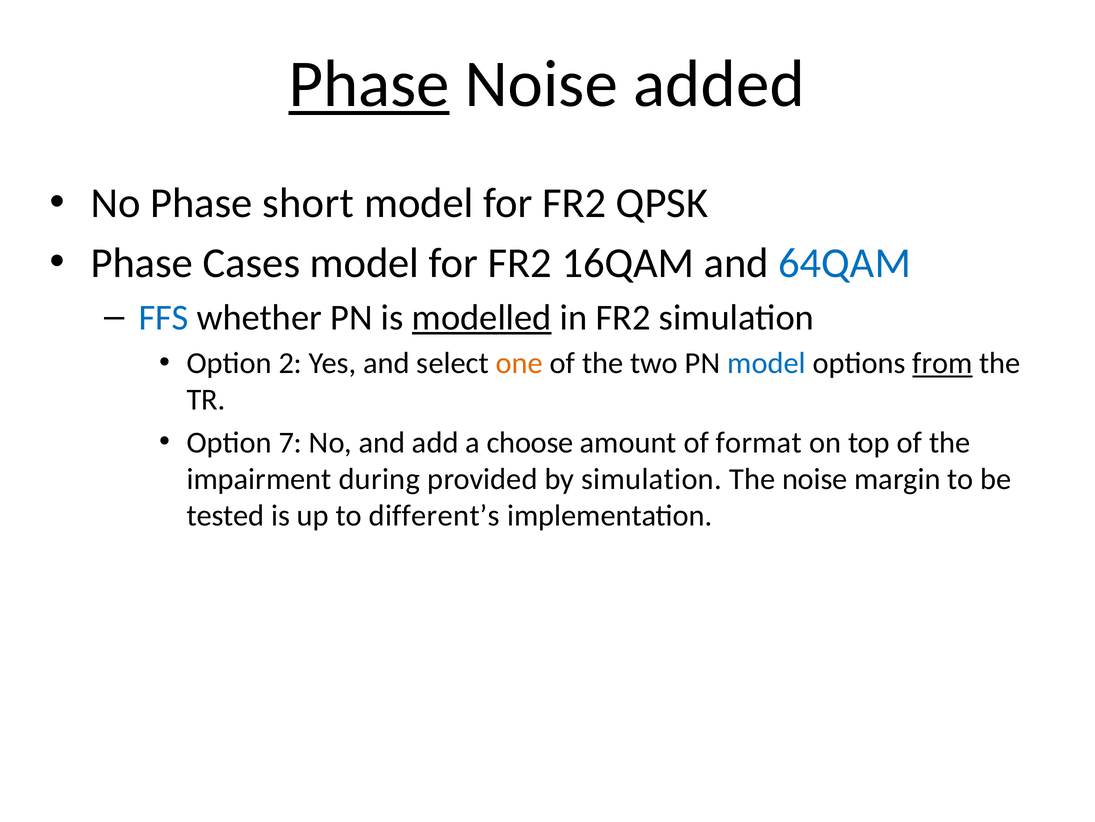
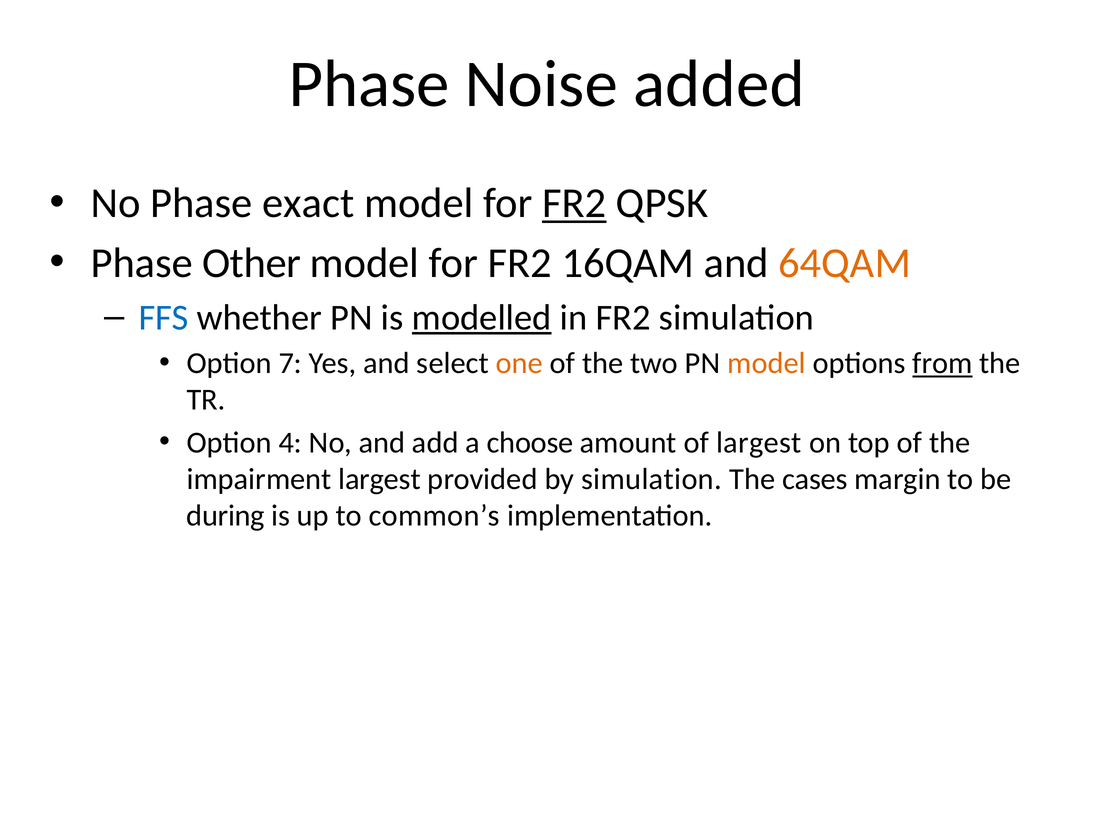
Phase at (369, 84) underline: present -> none
short: short -> exact
FR2 at (574, 203) underline: none -> present
Cases: Cases -> Other
64QAM colour: blue -> orange
2: 2 -> 7
model at (767, 363) colour: blue -> orange
7: 7 -> 4
of format: format -> largest
impairment during: during -> largest
The noise: noise -> cases
tested: tested -> during
different’s: different’s -> common’s
